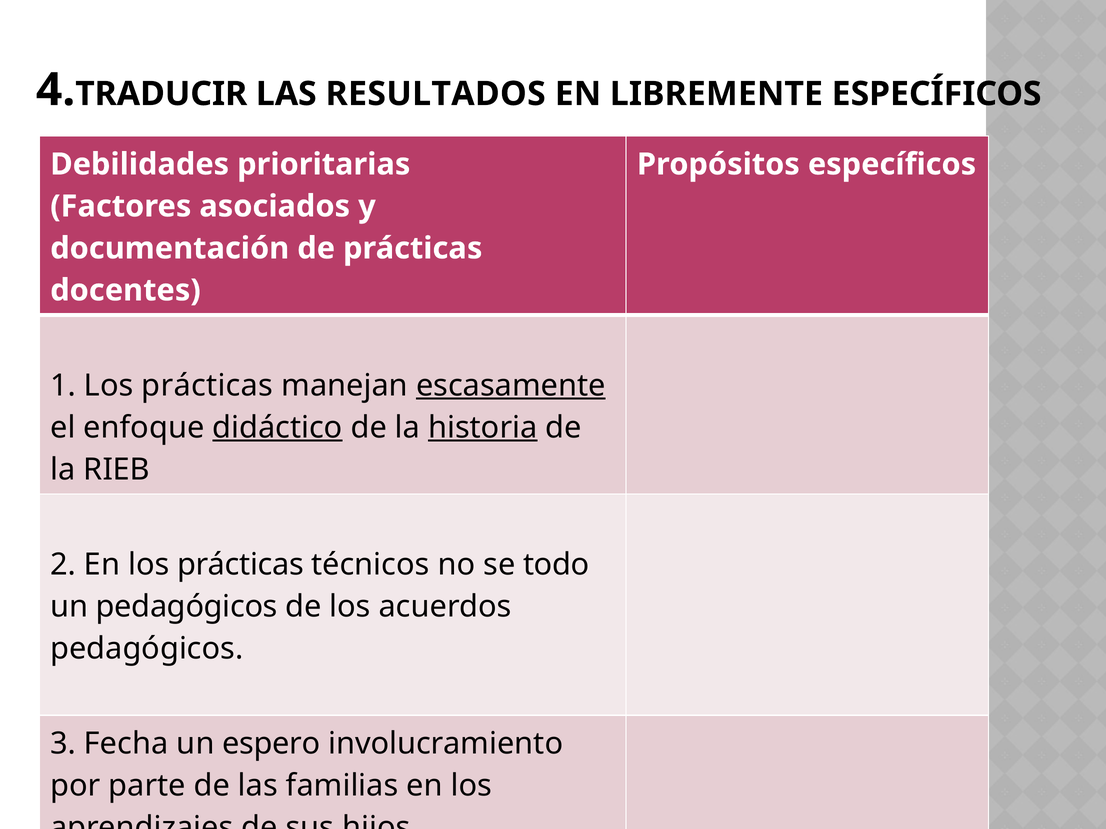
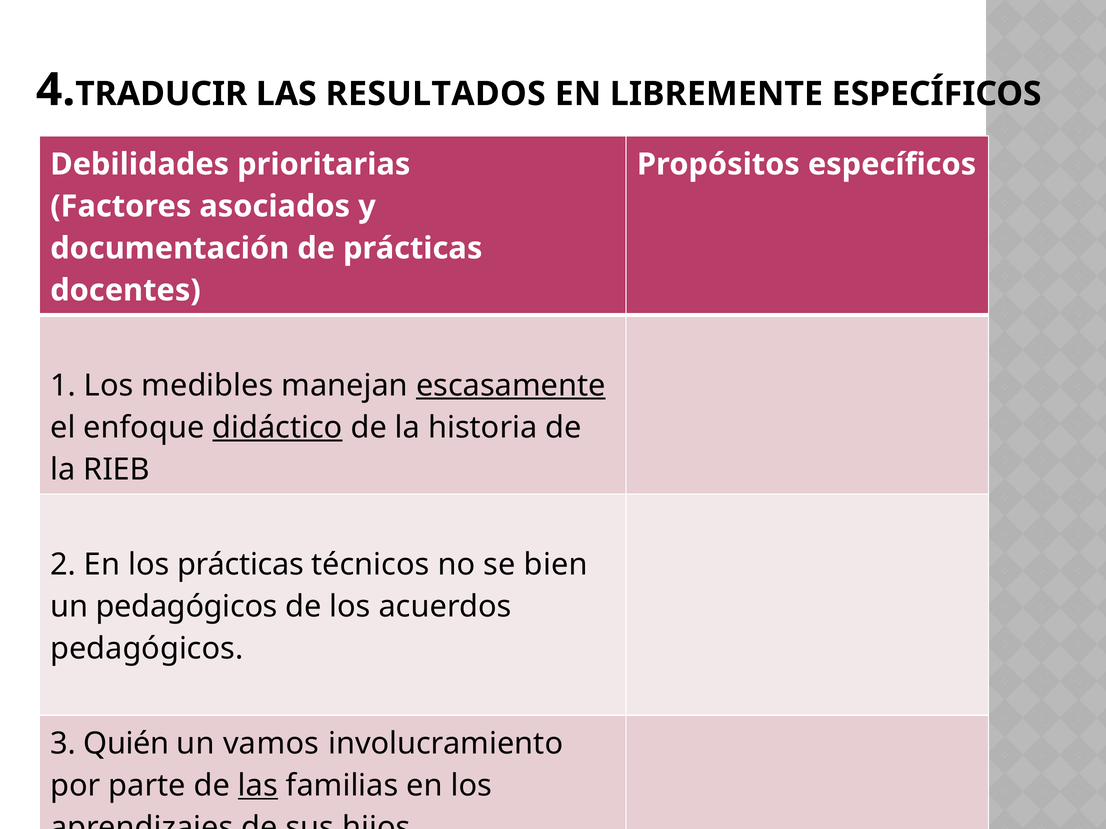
1 Los prácticas: prácticas -> medibles
historia underline: present -> none
todo: todo -> bien
Fecha: Fecha -> Quién
espero: espero -> vamos
las at (258, 786) underline: none -> present
